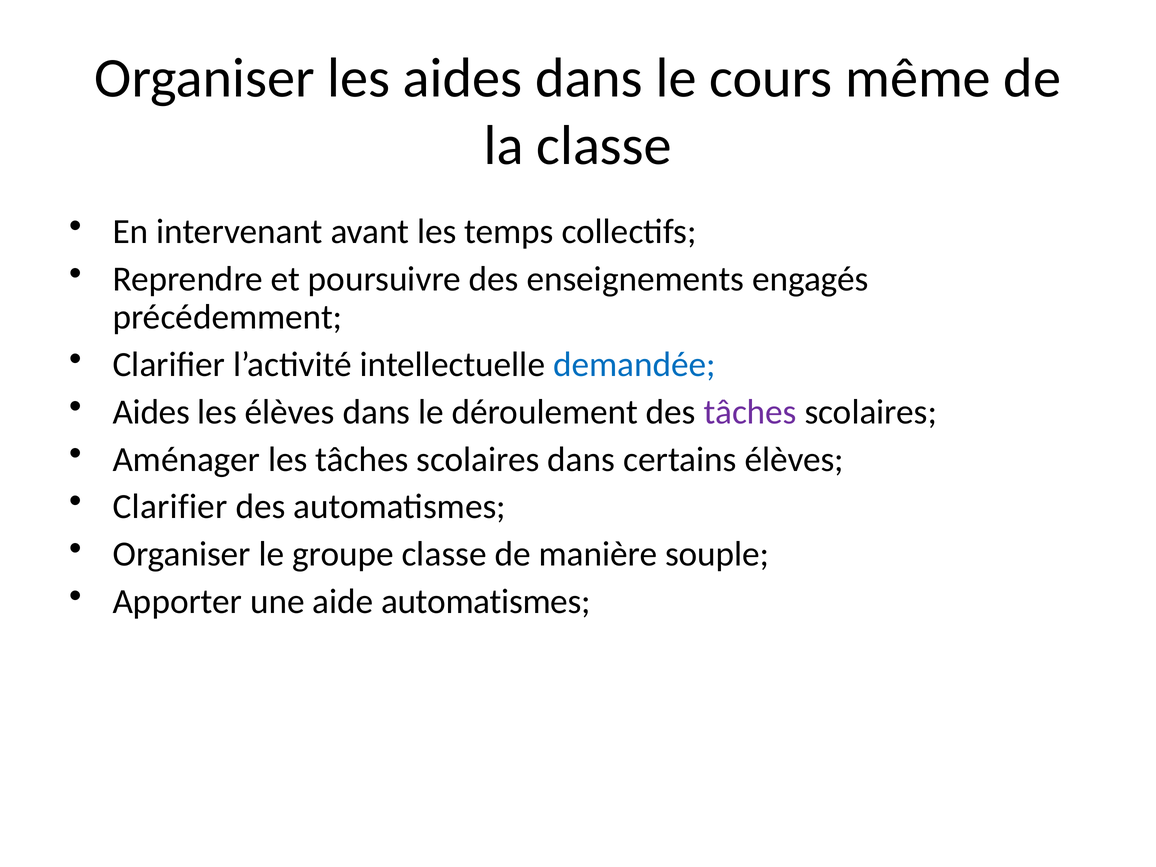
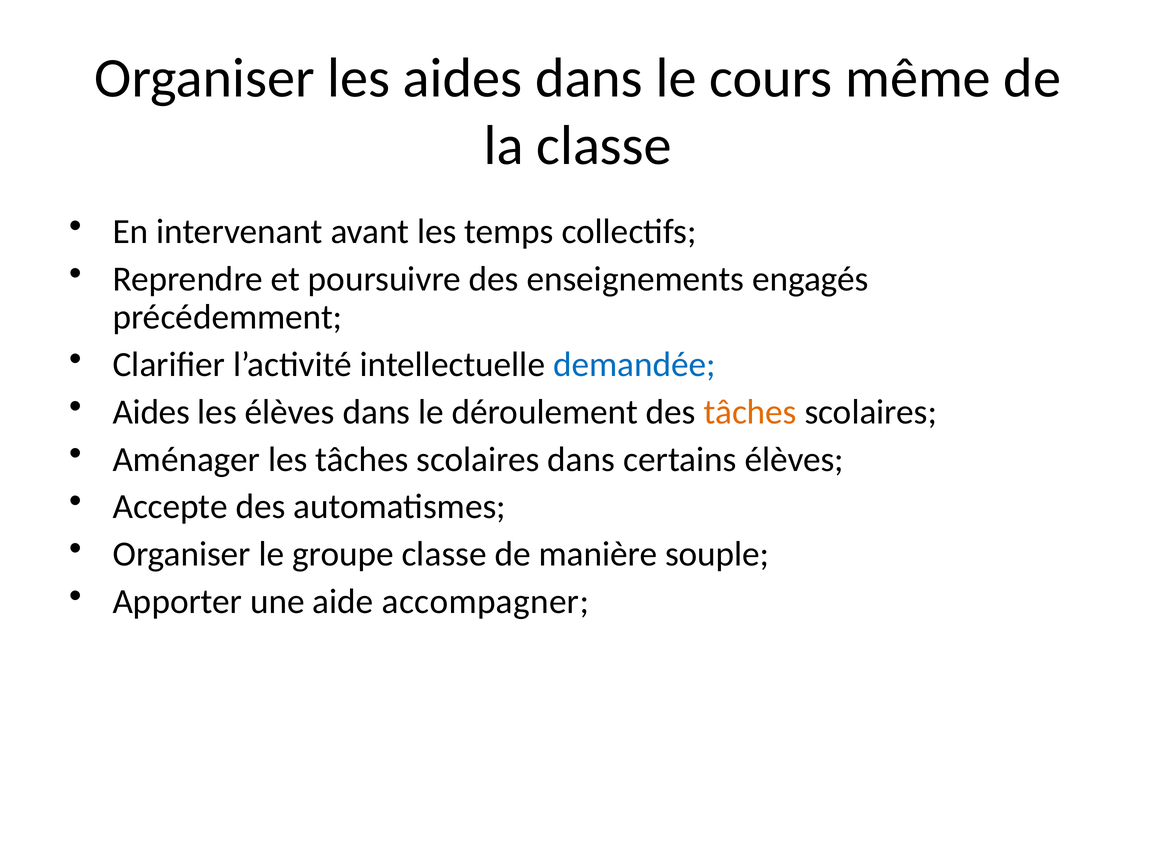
tâches at (750, 412) colour: purple -> orange
Clarifier at (170, 507): Clarifier -> Accepte
aide automatismes: automatismes -> accompagner
